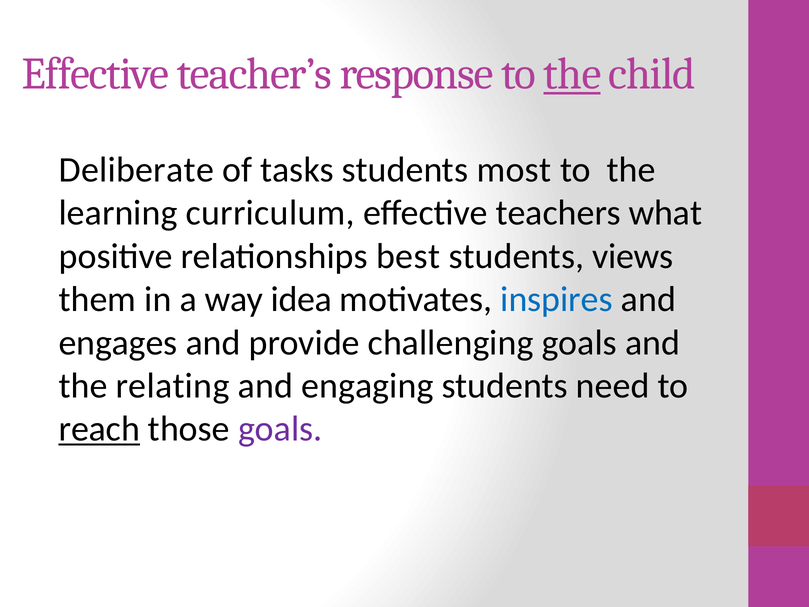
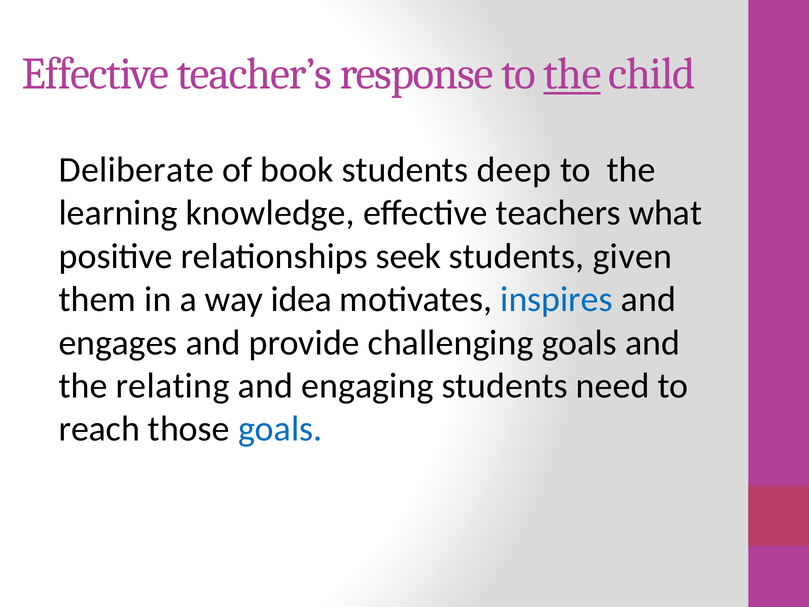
tasks: tasks -> book
most: most -> deep
curriculum: curriculum -> knowledge
best: best -> seek
views: views -> given
reach underline: present -> none
goals at (280, 429) colour: purple -> blue
